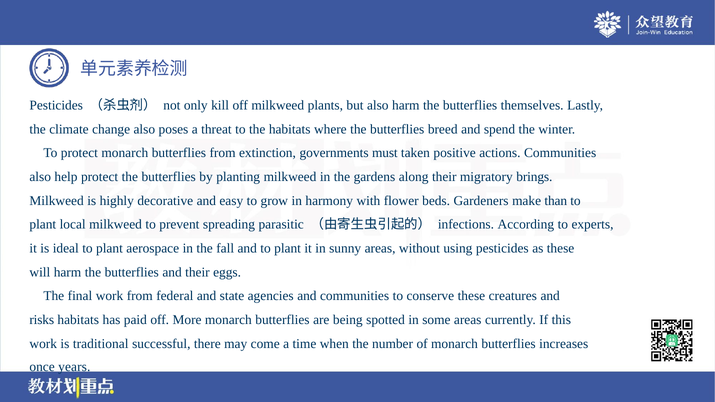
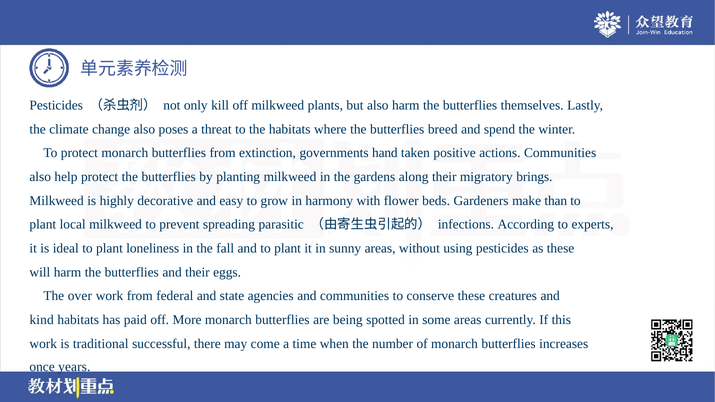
must: must -> hand
aerospace: aerospace -> loneliness
final: final -> over
risks: risks -> kind
